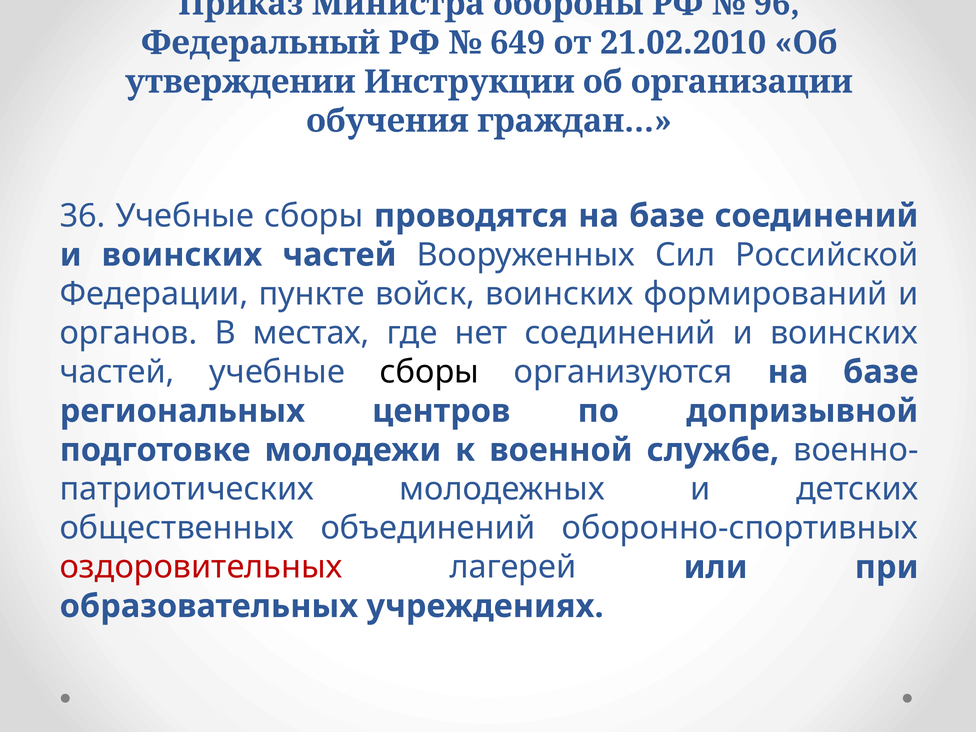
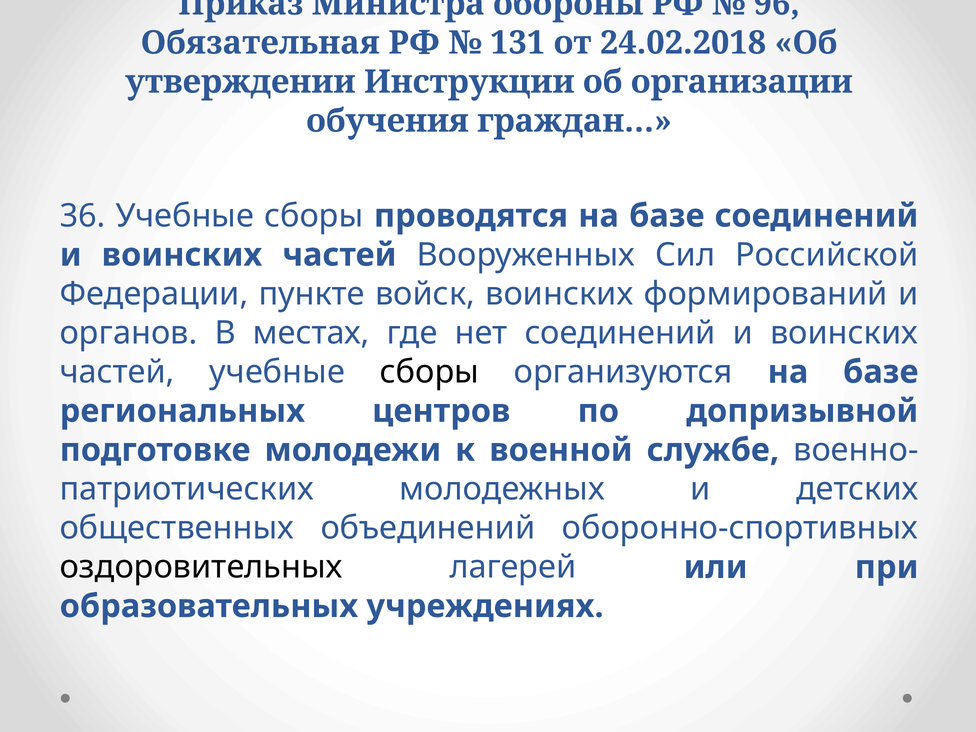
Федеральный: Федеральный -> Обязательная
649: 649 -> 131
21.02.2010: 21.02.2010 -> 24.02.2018
оздоровительных colour: red -> black
